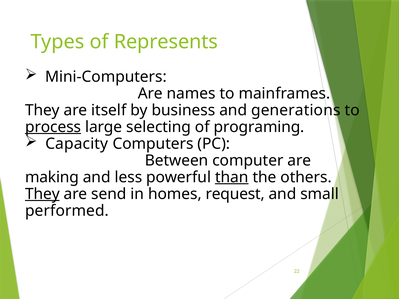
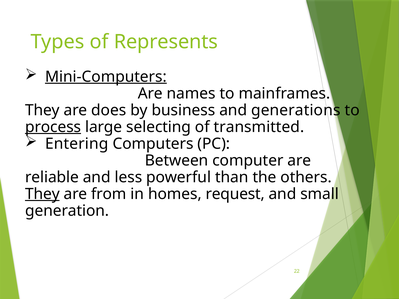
Mini-Computers underline: none -> present
itself: itself -> does
programing: programing -> transmitted
Capacity: Capacity -> Entering
making: making -> reliable
than underline: present -> none
send: send -> from
performed: performed -> generation
